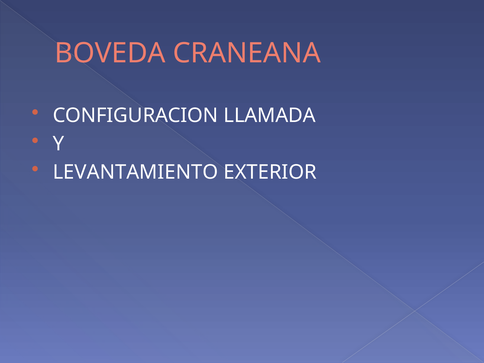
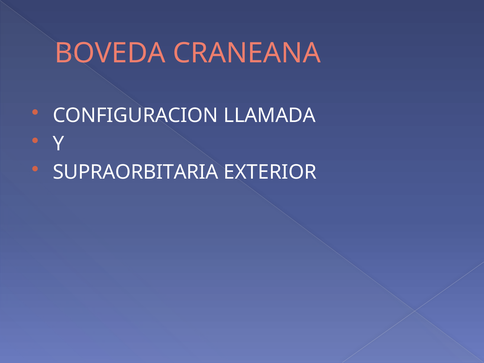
LEVANTAMIENTO: LEVANTAMIENTO -> SUPRAORBITARIA
